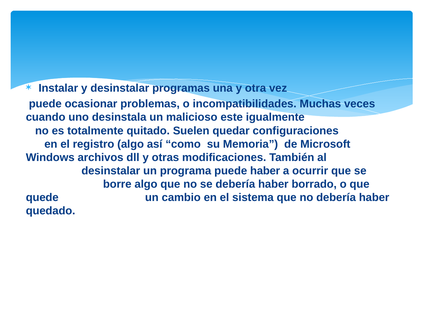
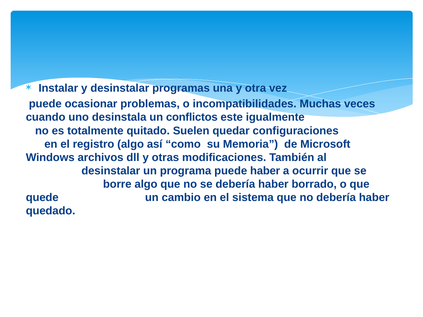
malicioso: malicioso -> conflictos
